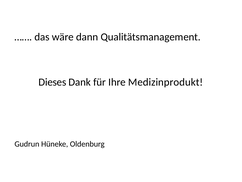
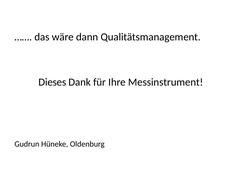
Medizinprodukt: Medizinprodukt -> Messinstrument
